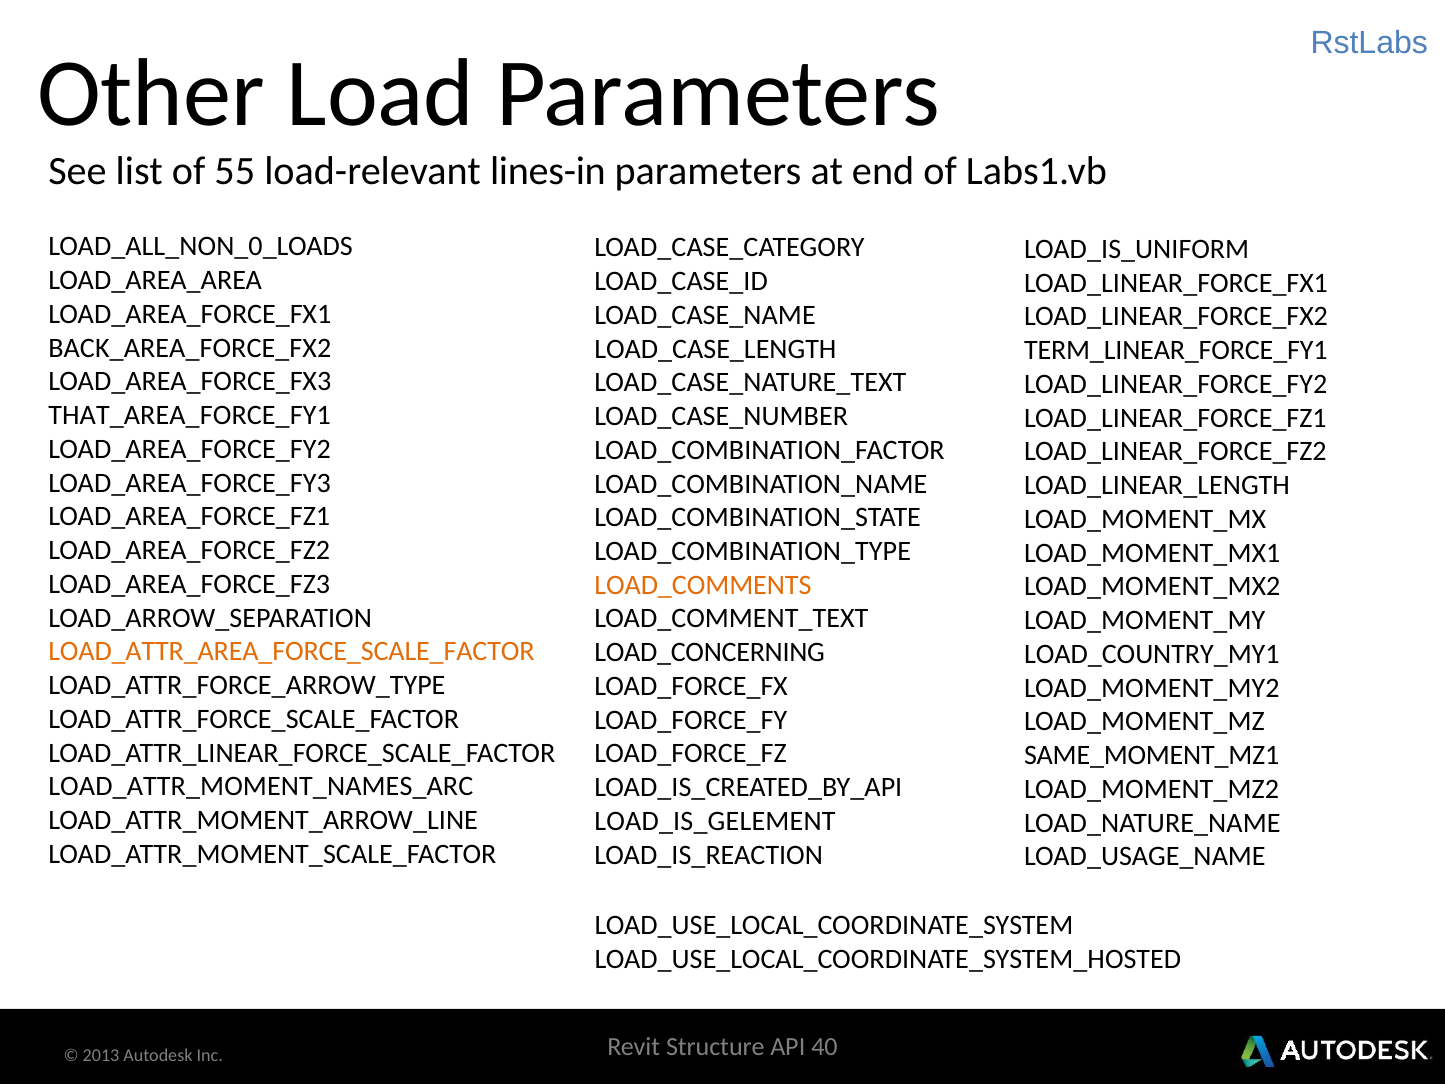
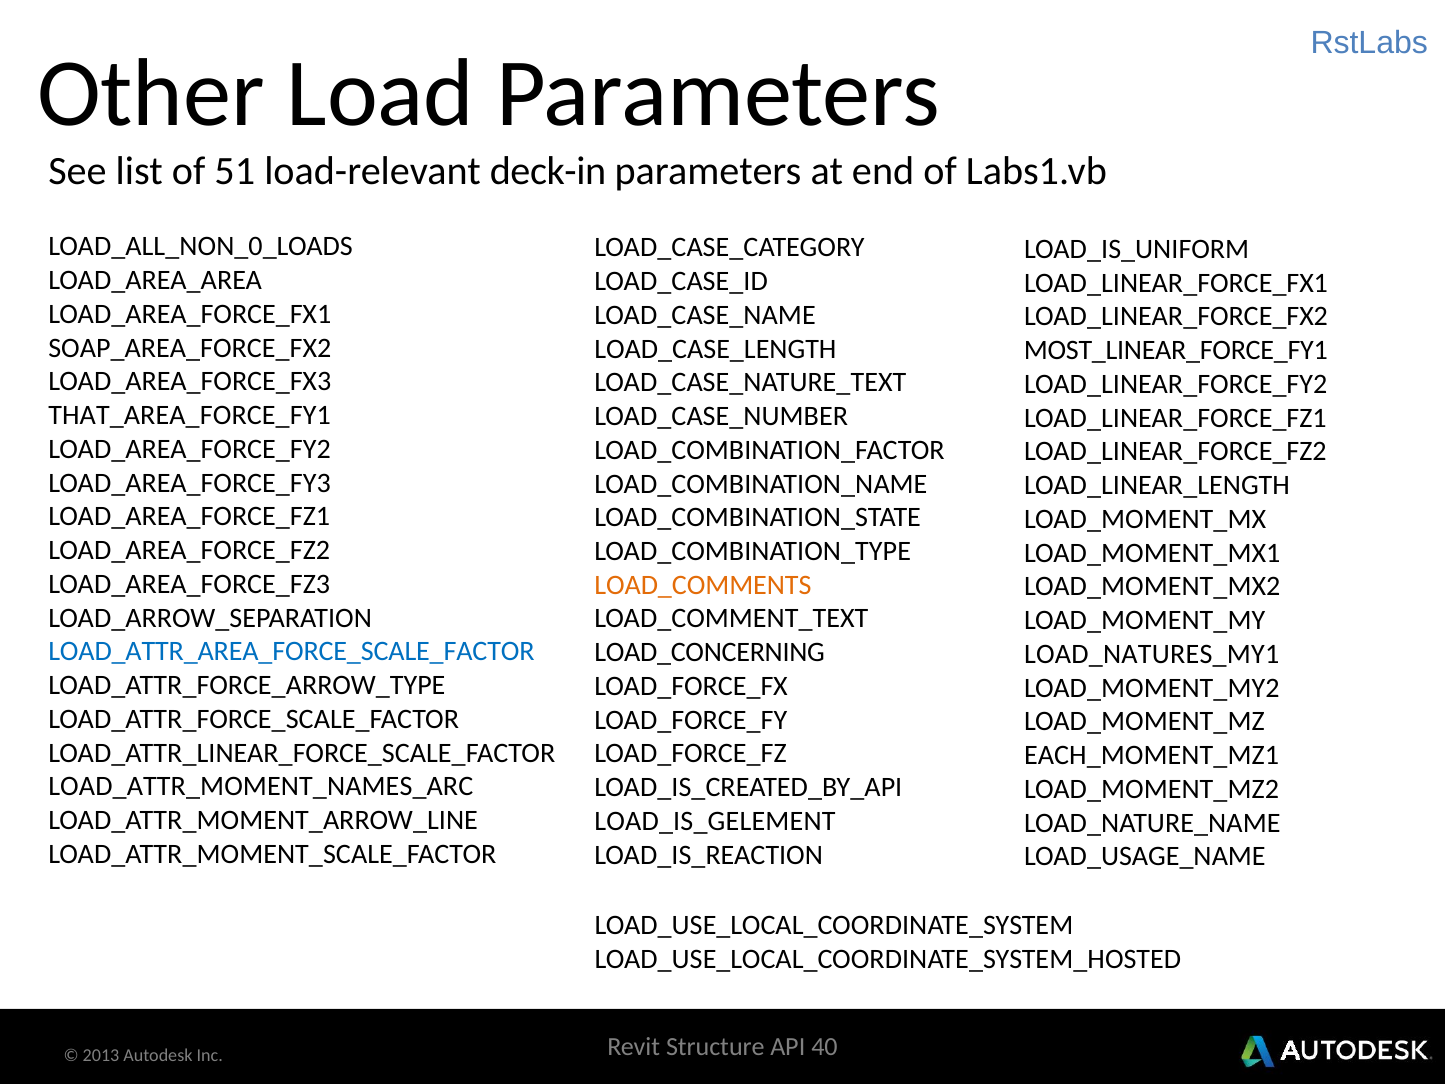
55: 55 -> 51
lines-in: lines-in -> deck-in
BACK_AREA_FORCE_FX2: BACK_AREA_FORCE_FX2 -> SOAP_AREA_FORCE_FX2
TERM_LINEAR_FORCE_FY1: TERM_LINEAR_FORCE_FY1 -> MOST_LINEAR_FORCE_FY1
LOAD_ATTR_AREA_FORCE_SCALE_FACTOR colour: orange -> blue
LOAD_COUNTRY_MY1: LOAD_COUNTRY_MY1 -> LOAD_NATURES_MY1
SAME_MOMENT_MZ1: SAME_MOMENT_MZ1 -> EACH_MOMENT_MZ1
